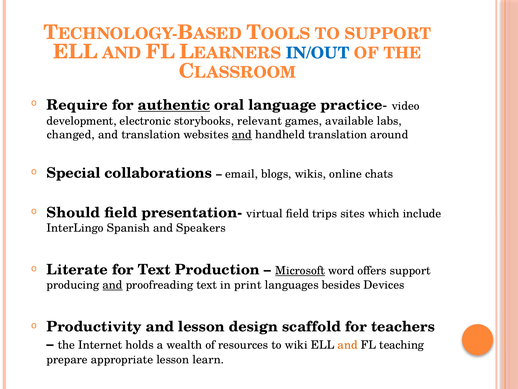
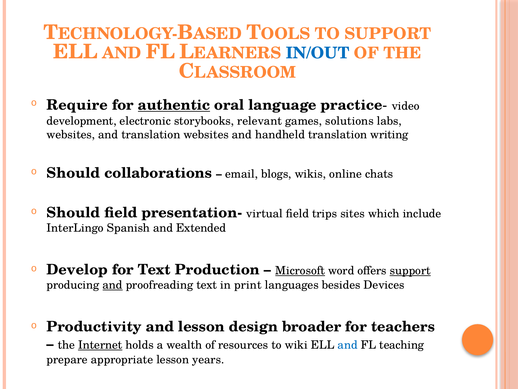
available: available -> solutions
changed at (71, 135): changed -> websites
and at (242, 135) underline: present -> none
around: around -> writing
Special at (74, 173): Special -> Should
Speakers: Speakers -> Extended
Literate: Literate -> Develop
support at (410, 270) underline: none -> present
scaffold: scaffold -> broader
Internet underline: none -> present
and at (348, 345) colour: orange -> blue
learn: learn -> years
